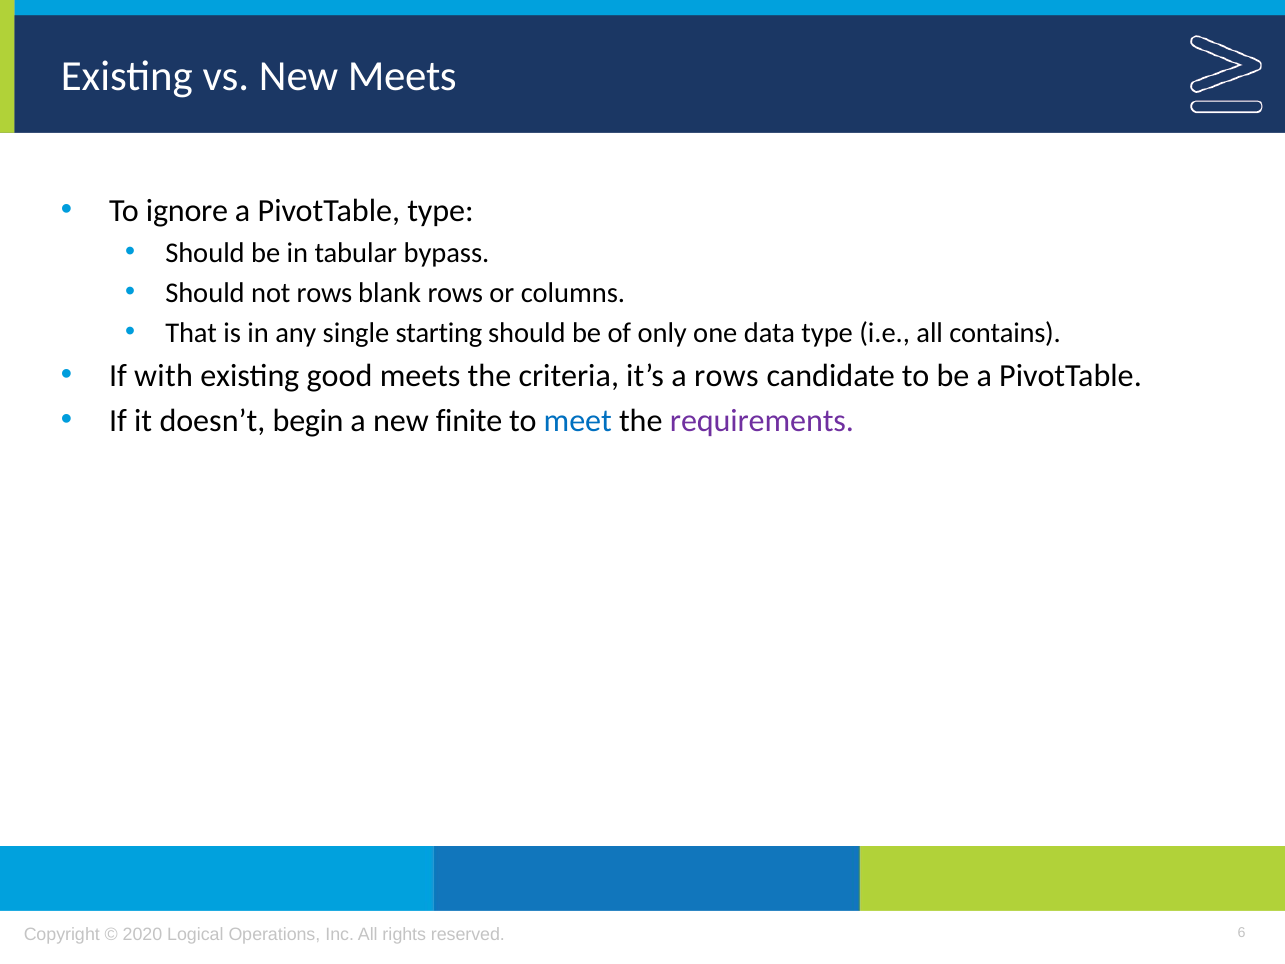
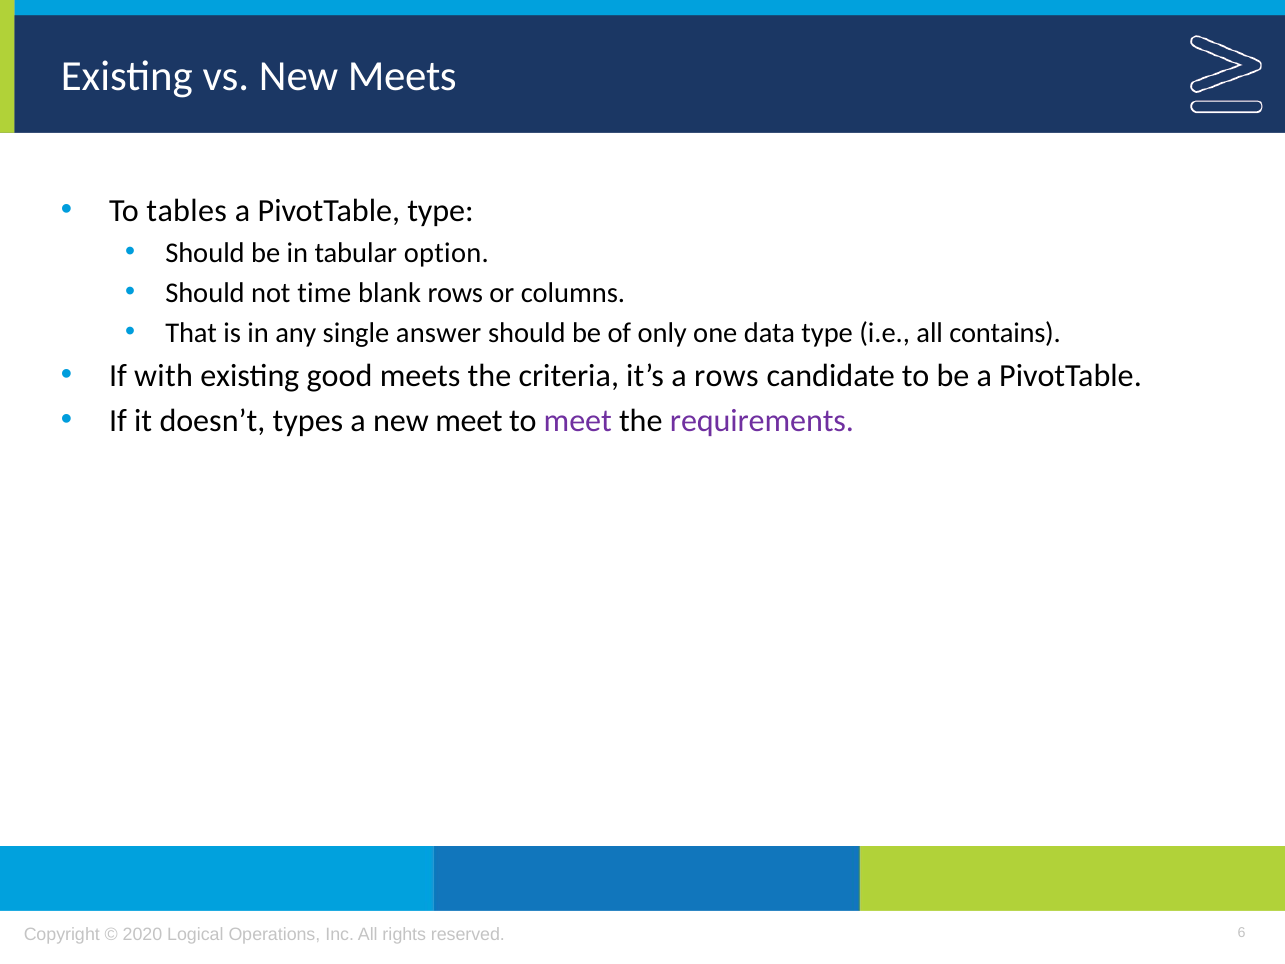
ignore: ignore -> tables
bypass: bypass -> option
not rows: rows -> time
starting: starting -> answer
begin: begin -> types
new finite: finite -> meet
meet at (578, 421) colour: blue -> purple
